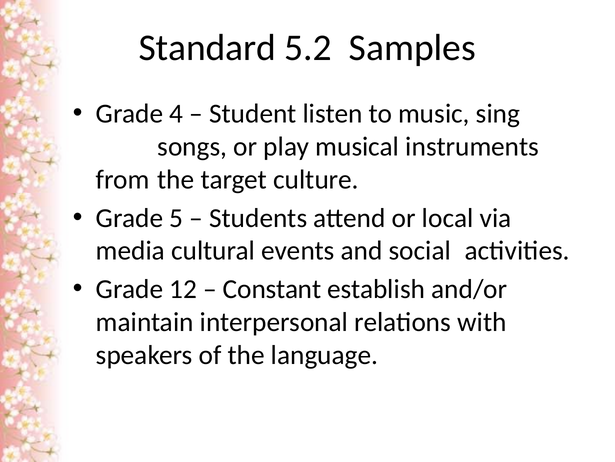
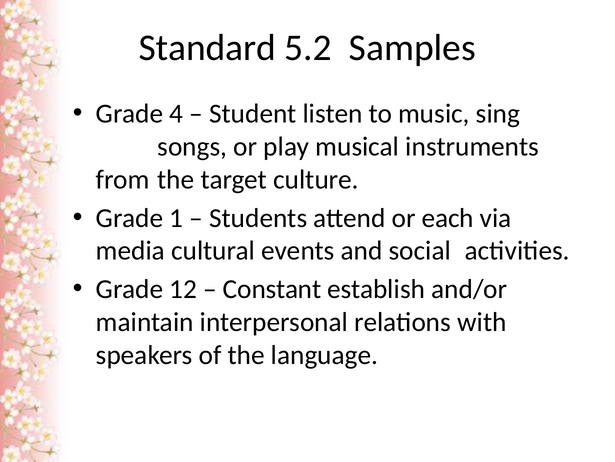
5: 5 -> 1
local: local -> each
